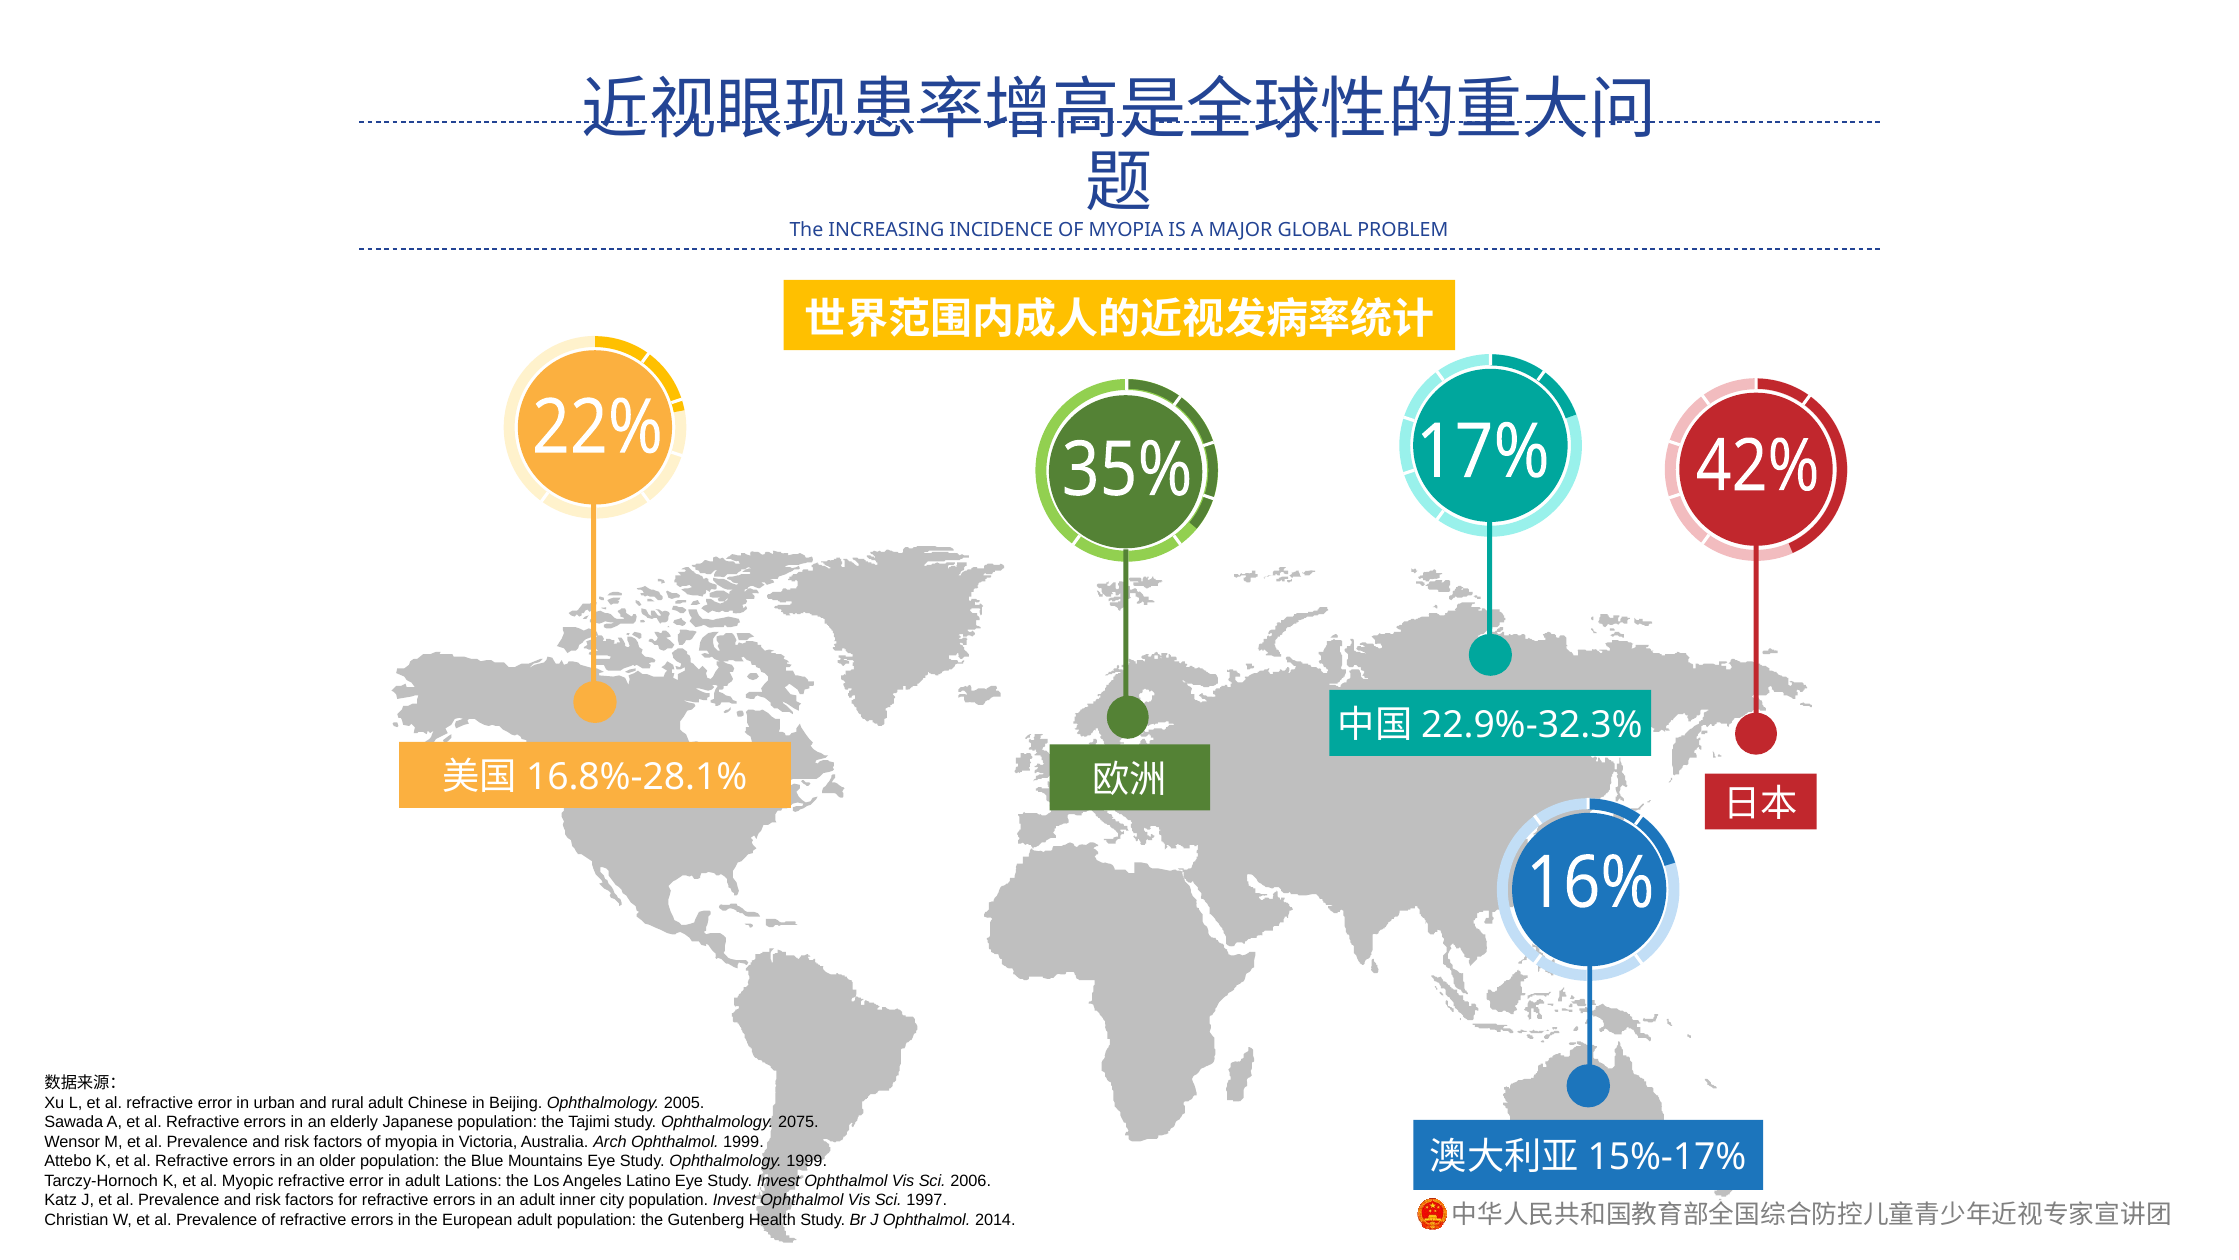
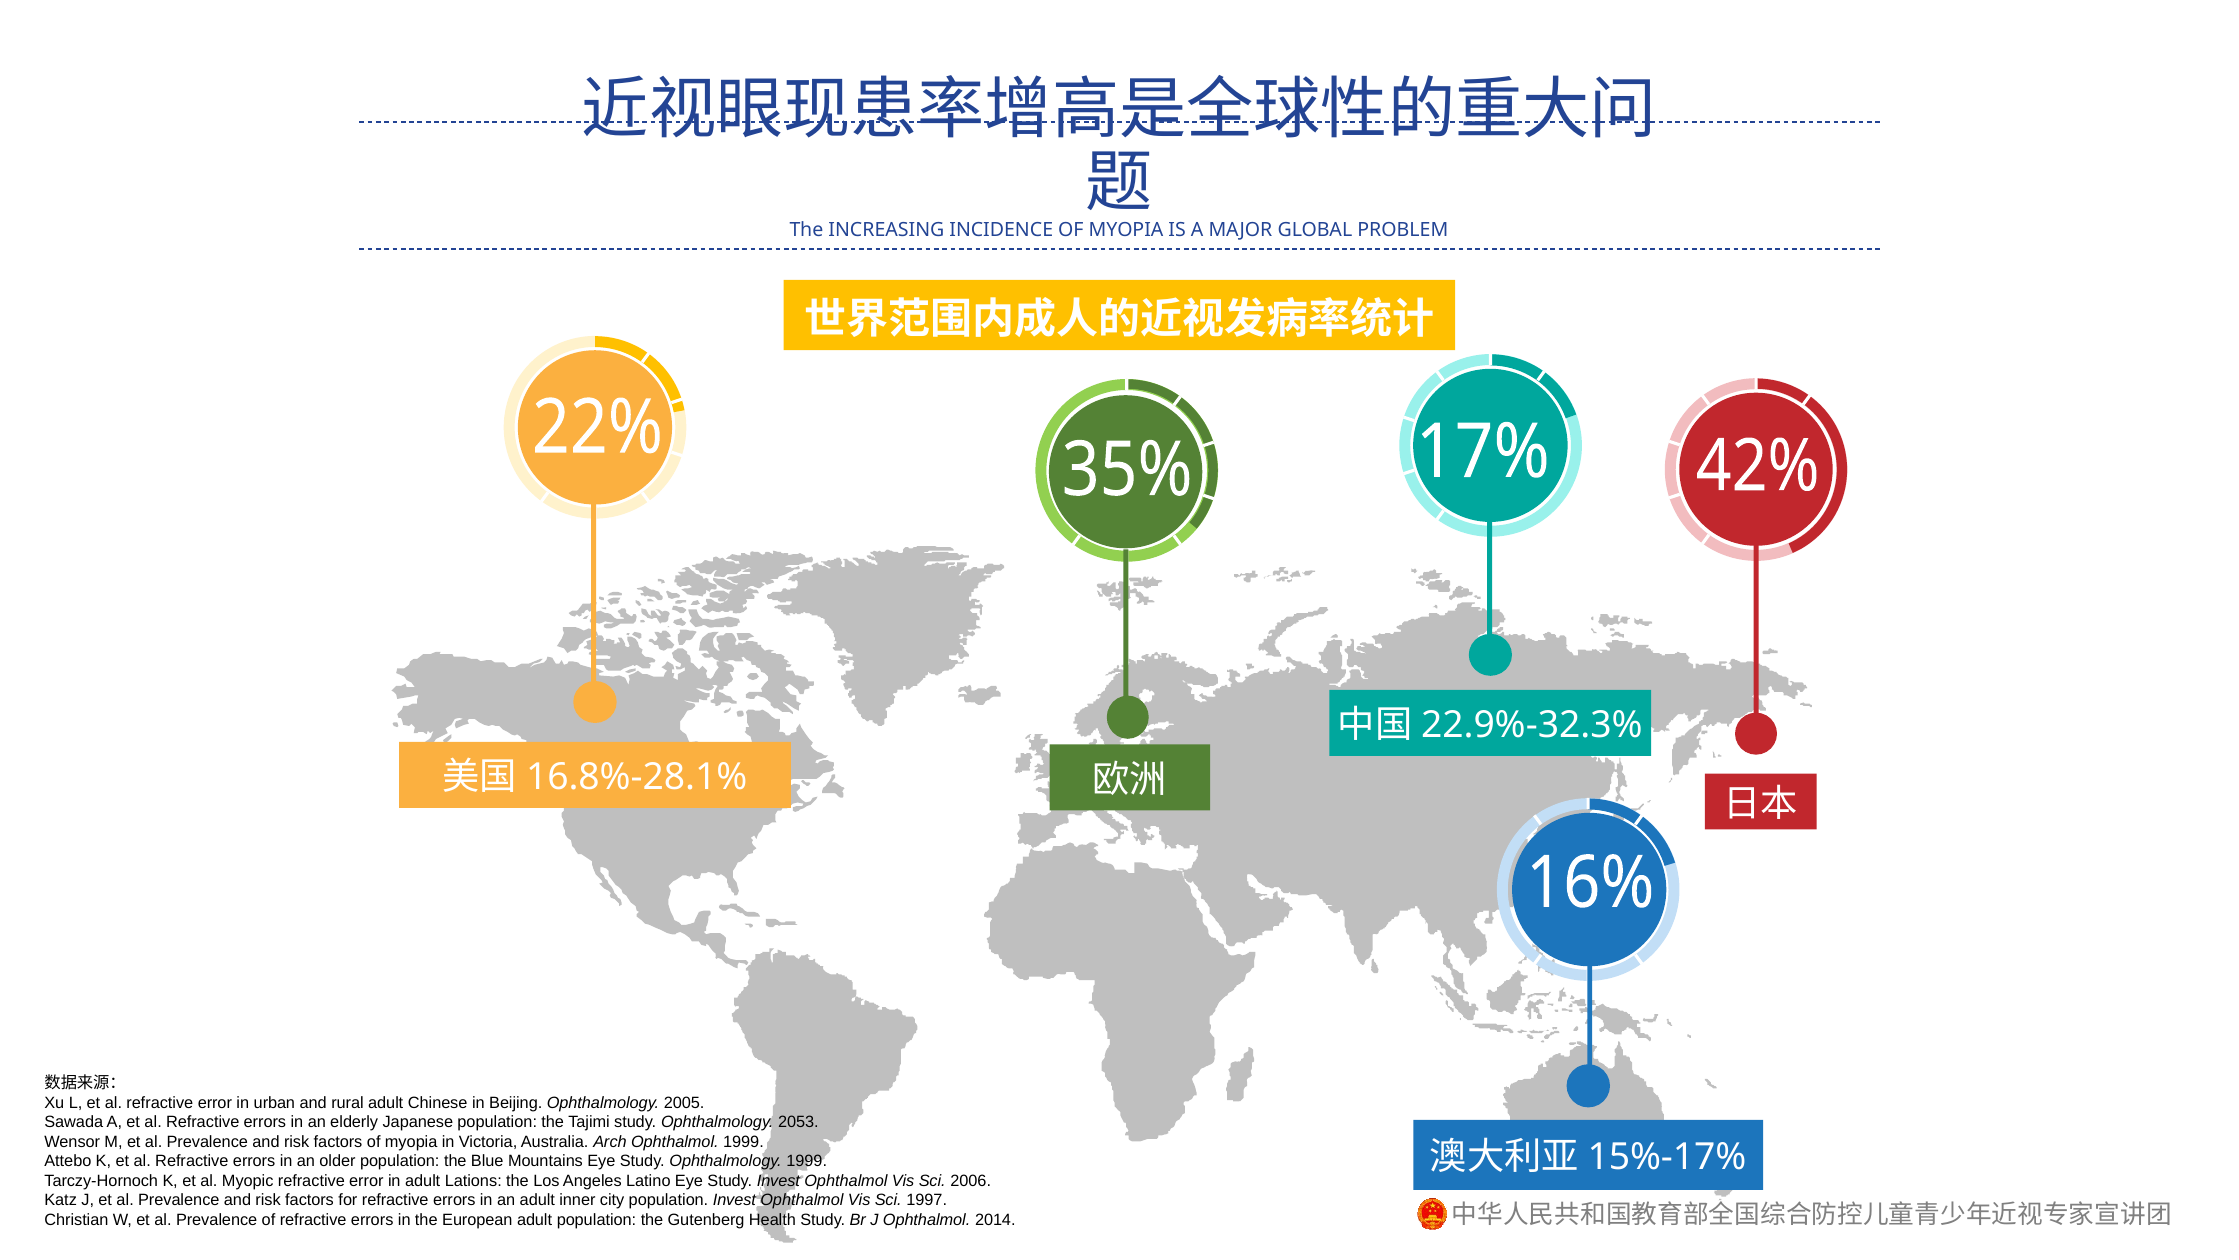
2075: 2075 -> 2053
